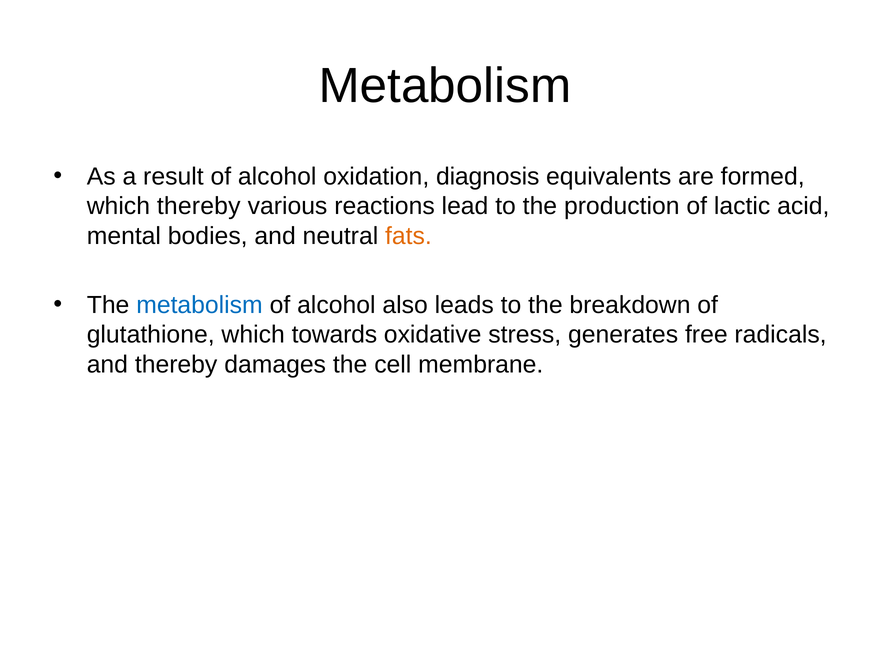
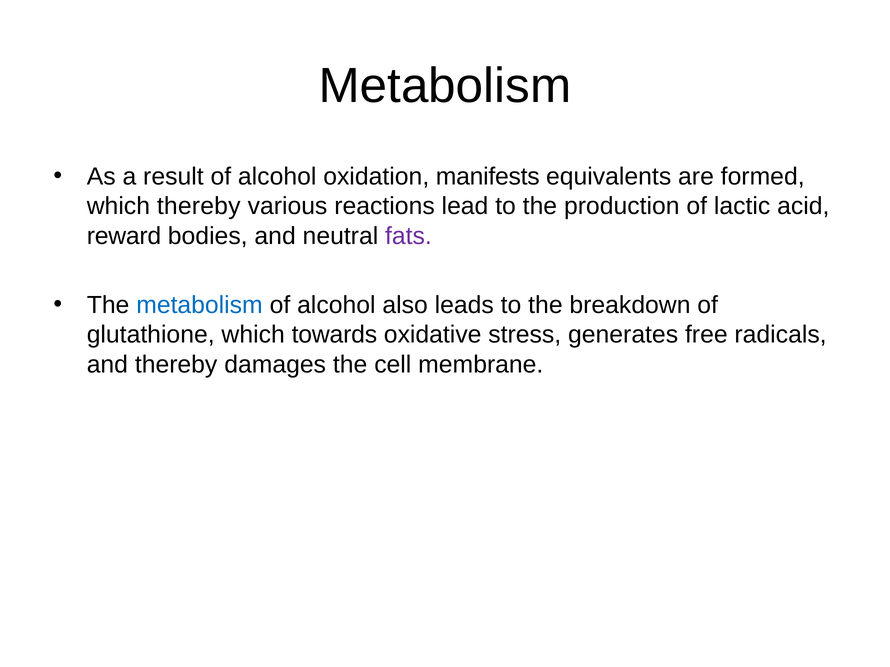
diagnosis: diagnosis -> manifests
mental: mental -> reward
fats colour: orange -> purple
